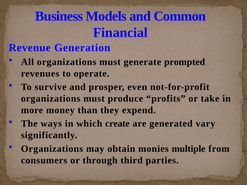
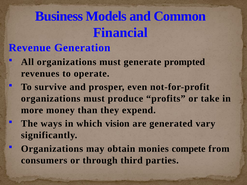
create: create -> vision
multiple: multiple -> compete
